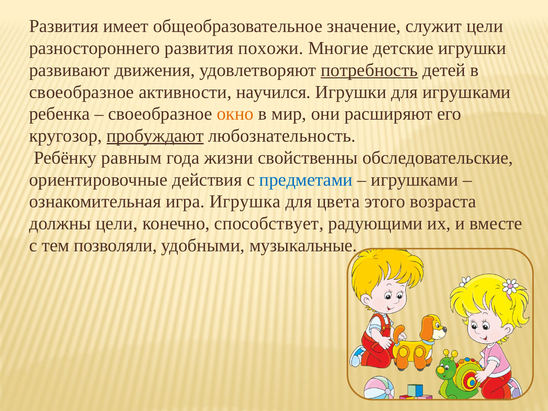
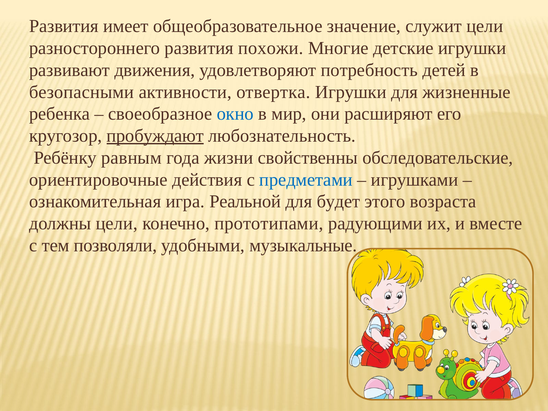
потребность underline: present -> none
своеобразное at (82, 92): своеобразное -> безопасными
научился: научился -> отвертка
для игрушками: игрушками -> жизненные
окно colour: orange -> blue
Игрушка: Игрушка -> Реальной
цвета: цвета -> будет
способствует: способствует -> прототипами
